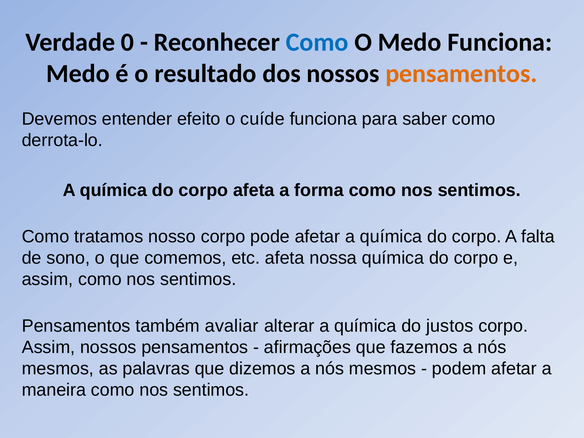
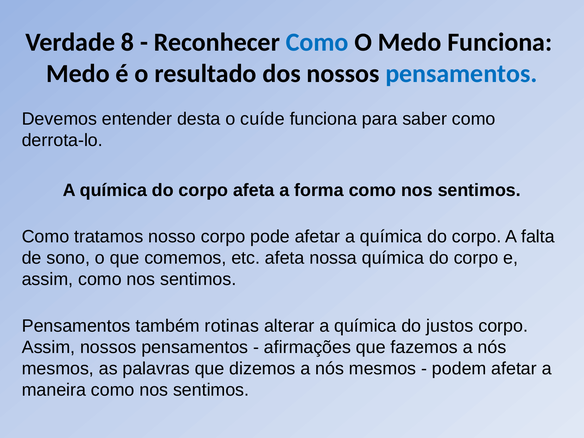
0: 0 -> 8
pensamentos at (461, 74) colour: orange -> blue
efeito: efeito -> desta
avaliar: avaliar -> rotinas
